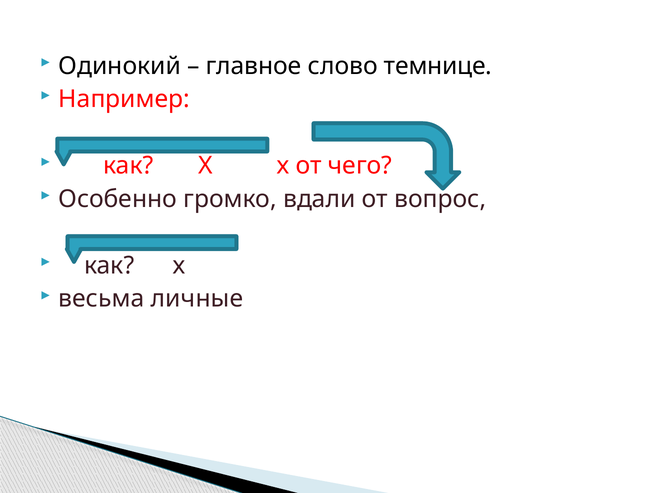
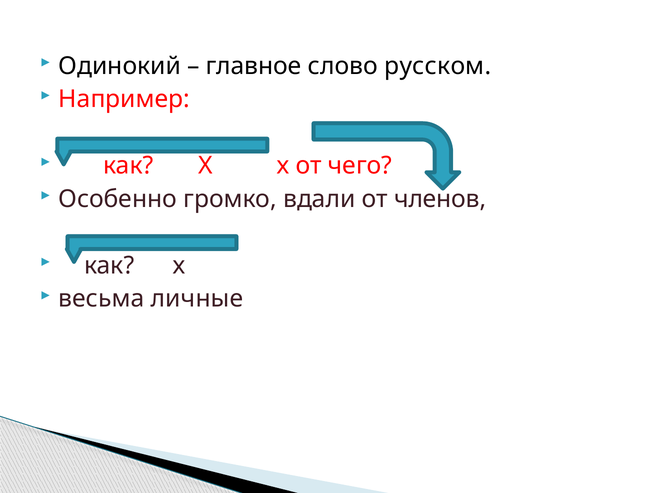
темнице: темнице -> русском
вопрос: вопрос -> членов
